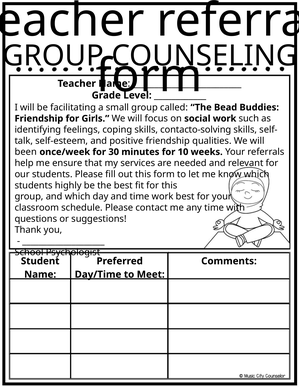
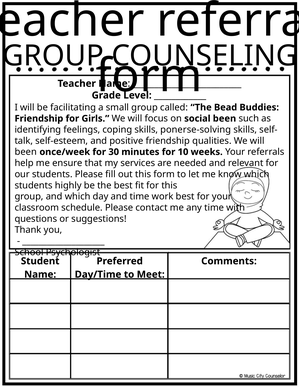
social work: work -> been
contacto-solving: contacto-solving -> ponerse-solving
